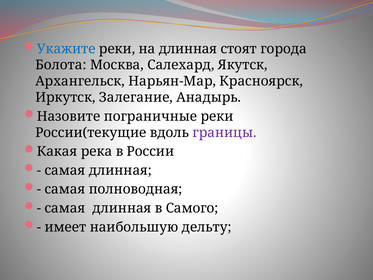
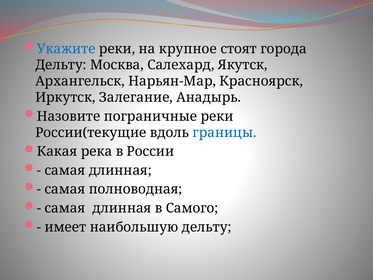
на длинная: длинная -> крупное
Болота at (61, 65): Болота -> Дельту
границы colour: purple -> blue
